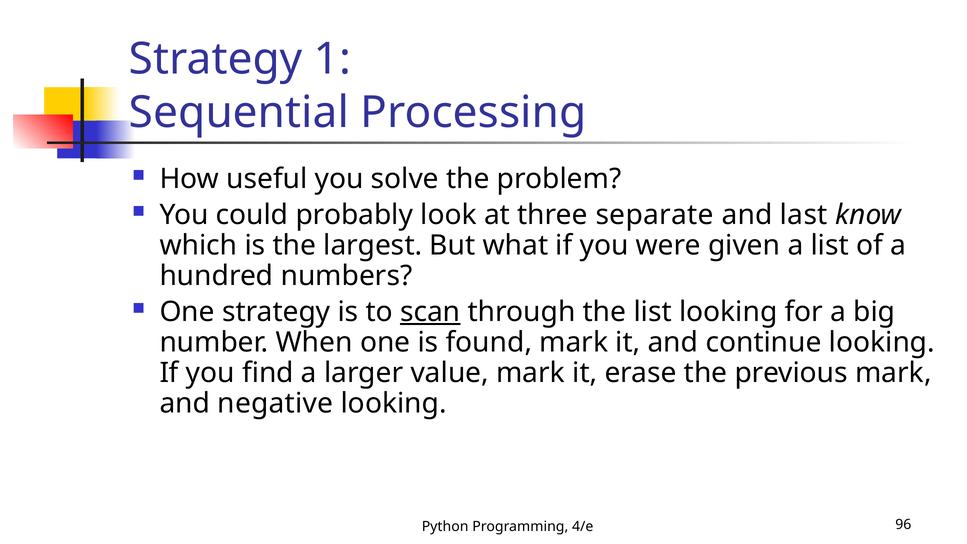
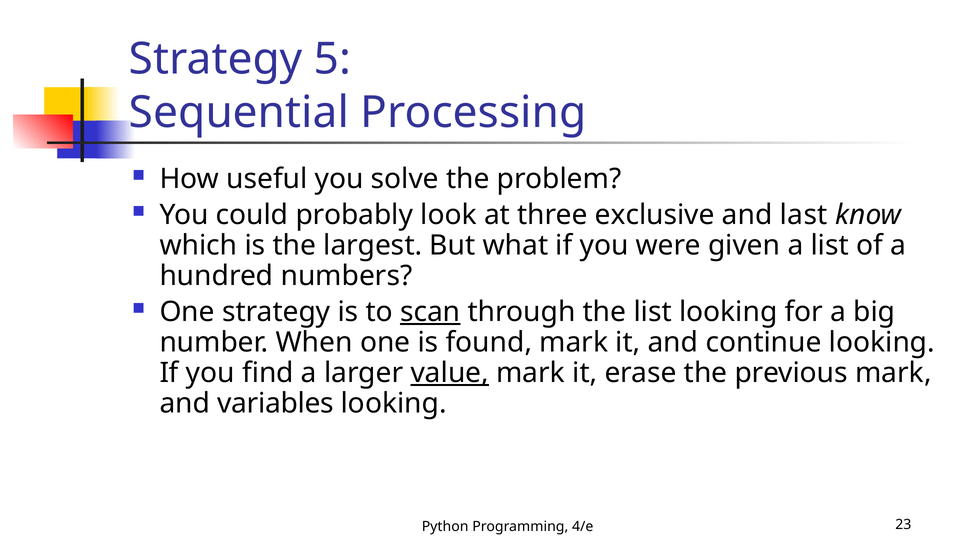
1: 1 -> 5
separate: separate -> exclusive
value underline: none -> present
negative: negative -> variables
96: 96 -> 23
